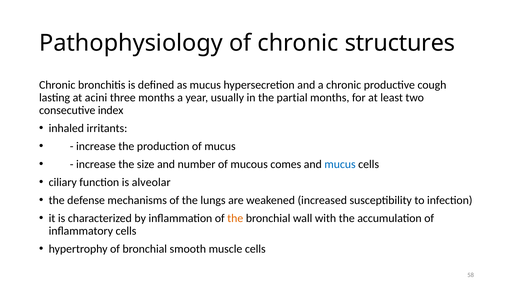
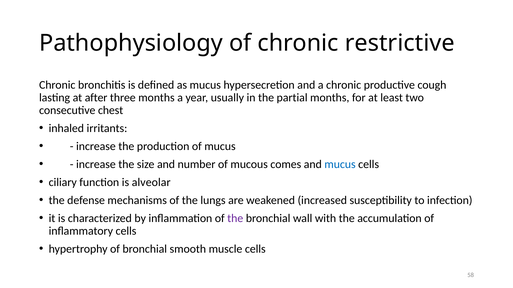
structures: structures -> restrictive
acini: acini -> after
index: index -> chest
the at (235, 219) colour: orange -> purple
